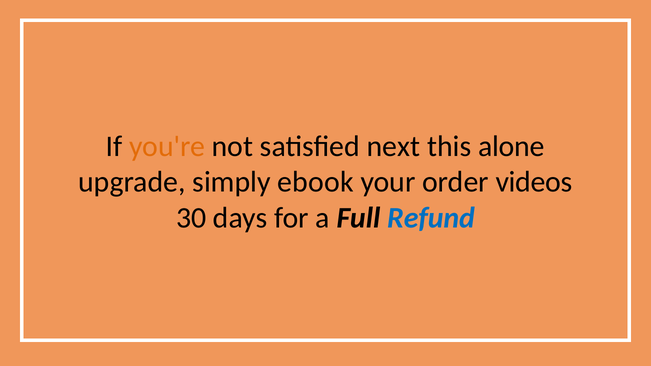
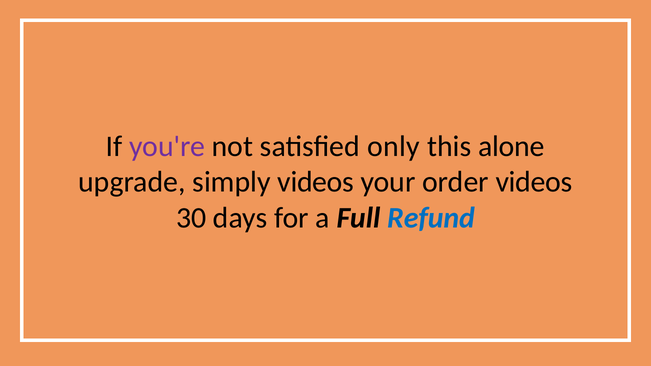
you're colour: orange -> purple
next: next -> only
simply ebook: ebook -> videos
